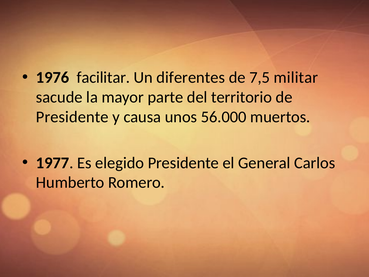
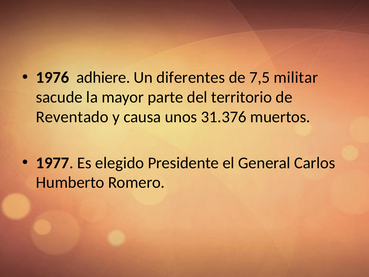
facilitar: facilitar -> adhiere
Presidente at (72, 117): Presidente -> Reventado
56.000: 56.000 -> 31.376
